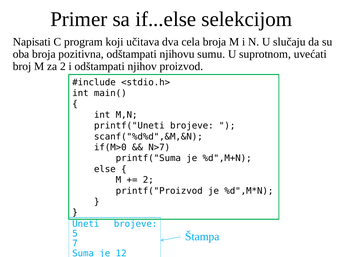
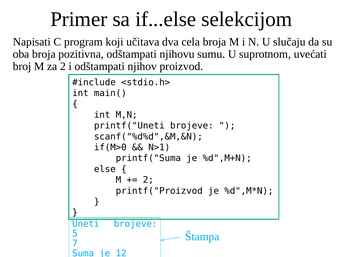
N>7: N>7 -> N>1
